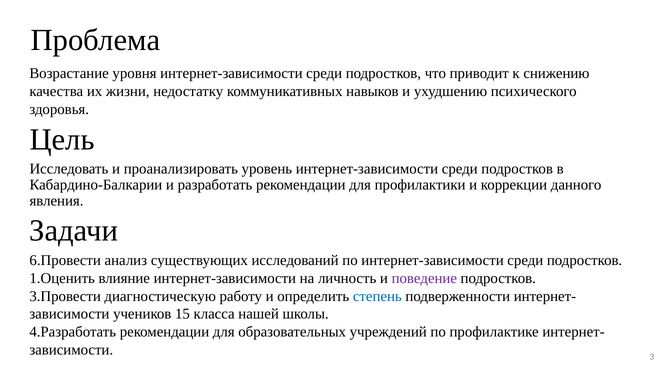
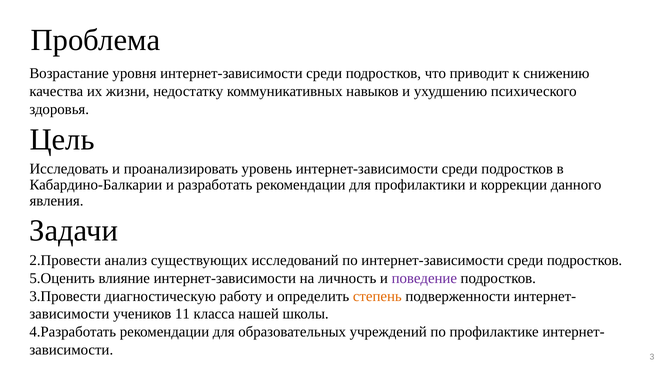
6.Провести: 6.Провести -> 2.Провести
1.Оценить: 1.Оценить -> 5.Оценить
степень colour: blue -> orange
15: 15 -> 11
